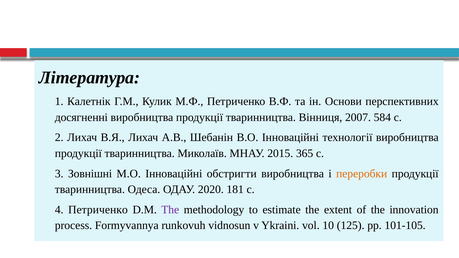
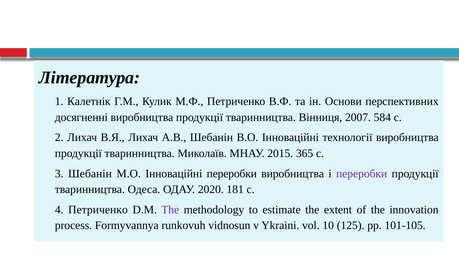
3 Зовнішні: Зовнішні -> Шебанін
Інноваційні обстригти: обстригти -> переробки
переробки at (362, 174) colour: orange -> purple
